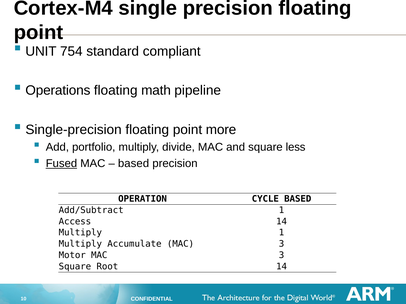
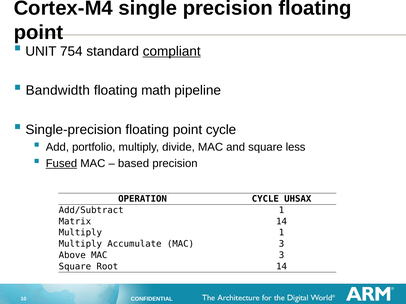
compliant underline: none -> present
Operations: Operations -> Bandwidth
point more: more -> cycle
CYCLE BASED: BASED -> UHSAX
Access: Access -> Matrix
Motor: Motor -> Above
